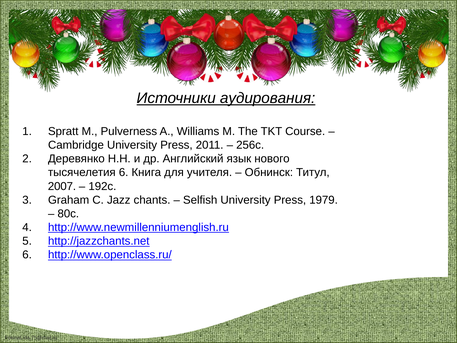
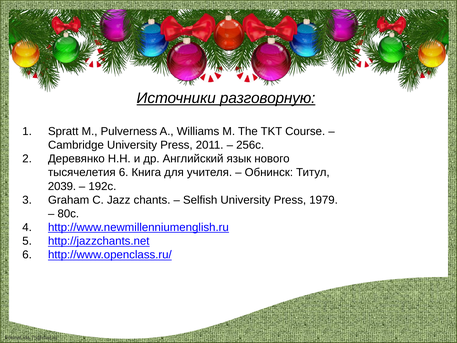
аудирования: аудирования -> разговорную
2007: 2007 -> 2039
